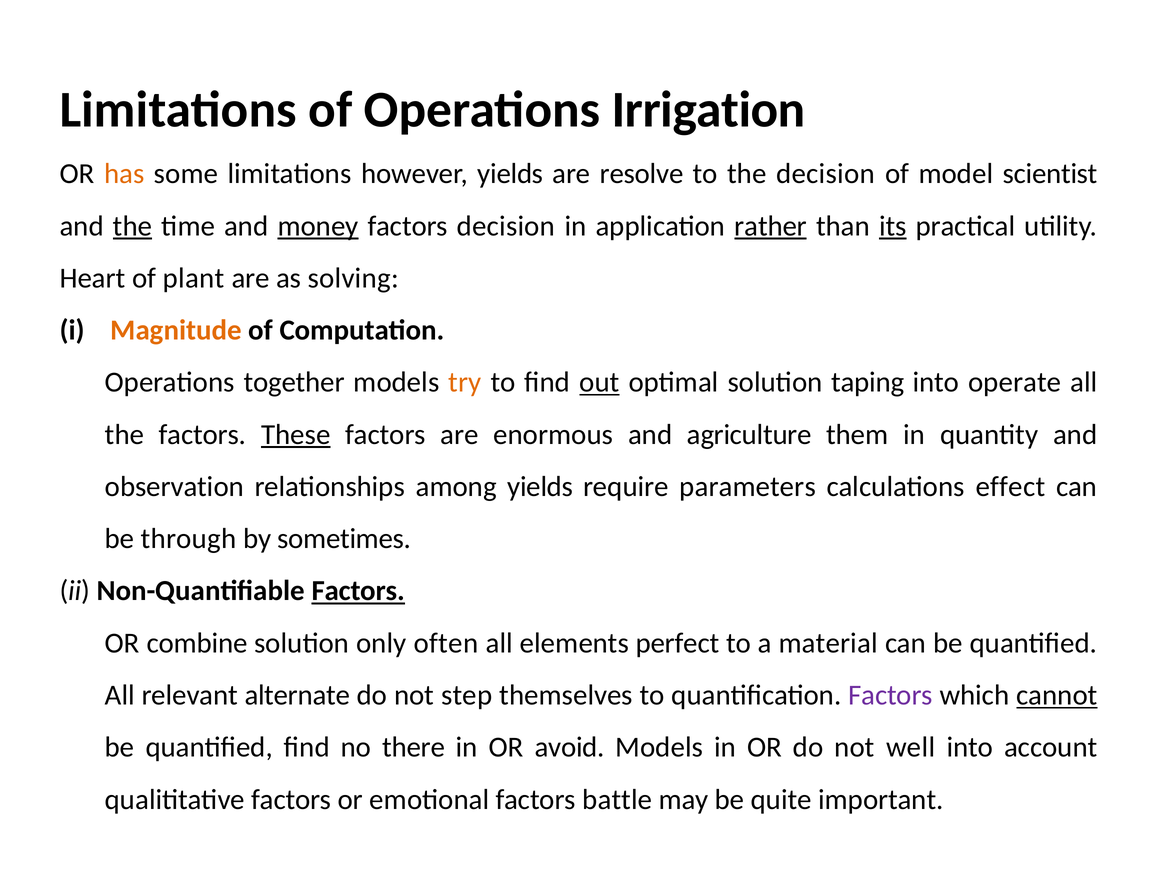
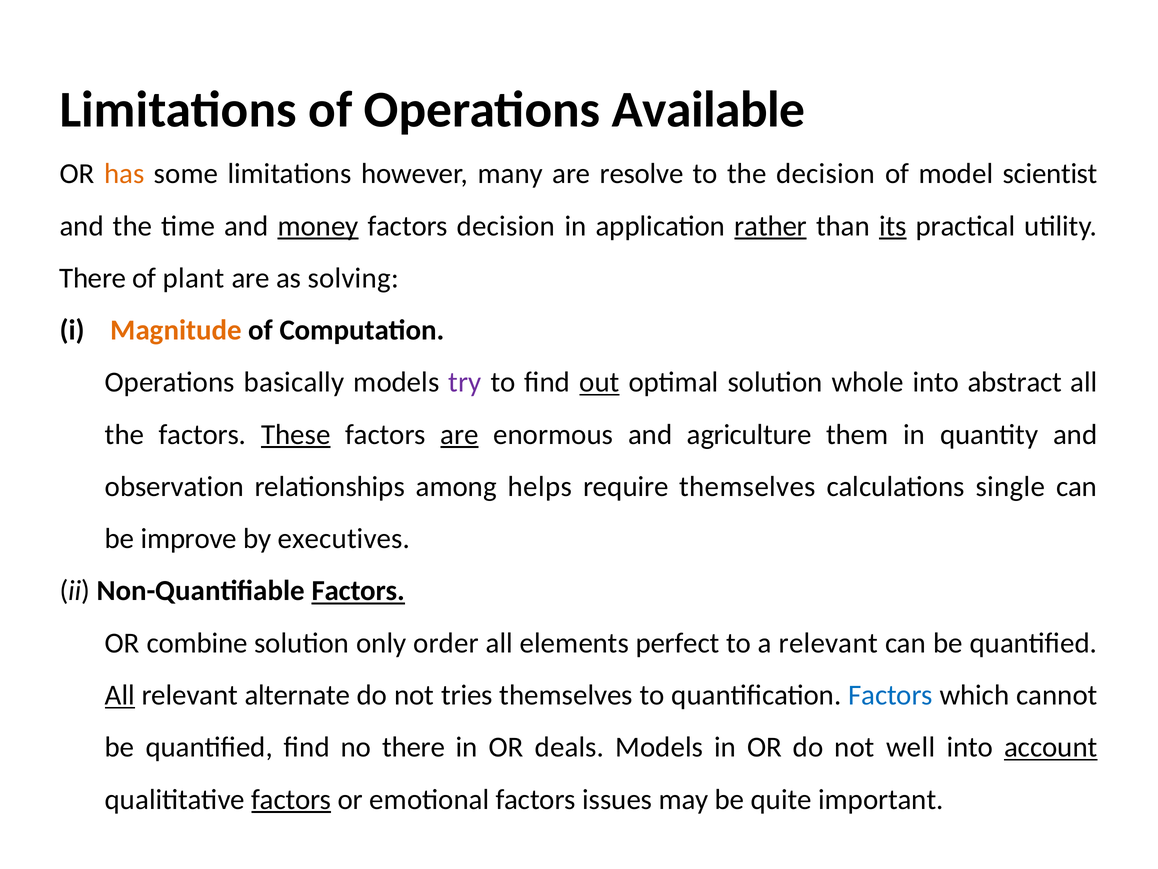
Irrigation: Irrigation -> Available
however yields: yields -> many
the at (133, 226) underline: present -> none
Heart at (93, 278): Heart -> There
together: together -> basically
try colour: orange -> purple
taping: taping -> whole
operate: operate -> abstract
are at (459, 434) underline: none -> present
among yields: yields -> helps
require parameters: parameters -> themselves
effect: effect -> single
through: through -> improve
sometimes: sometimes -> executives
often: often -> order
a material: material -> relevant
All at (120, 695) underline: none -> present
step: step -> tries
Factors at (890, 695) colour: purple -> blue
cannot underline: present -> none
avoid: avoid -> deals
account underline: none -> present
factors at (291, 799) underline: none -> present
battle: battle -> issues
